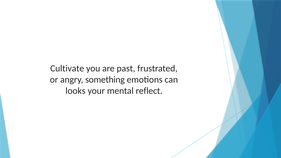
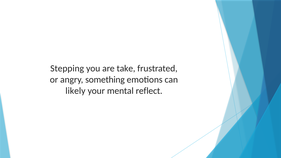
Cultivate: Cultivate -> Stepping
past: past -> take
looks: looks -> likely
